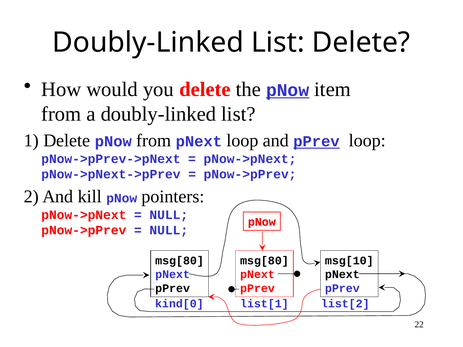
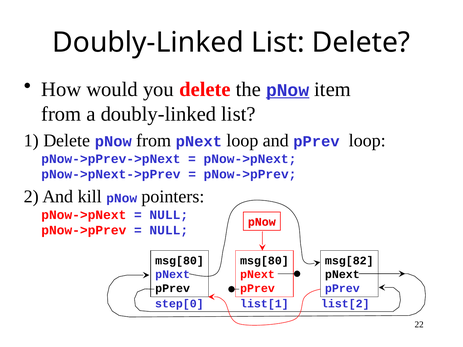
pPrev at (316, 142) underline: present -> none
msg[10: msg[10 -> msg[82
kind[0: kind[0 -> step[0
